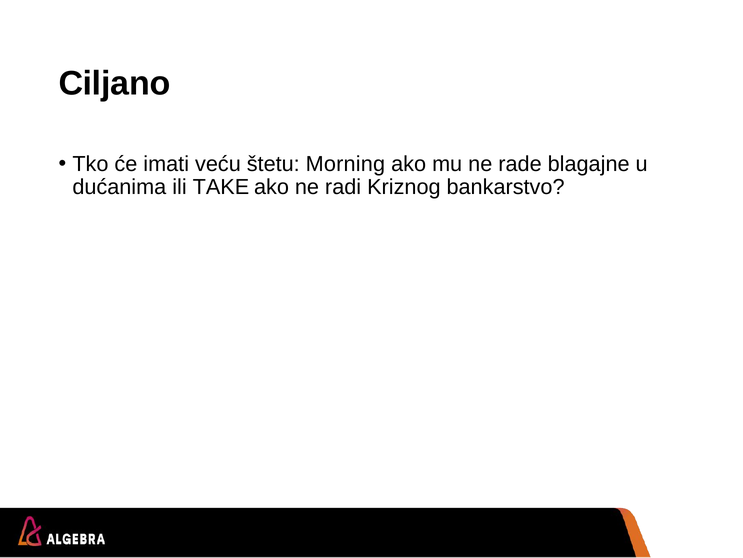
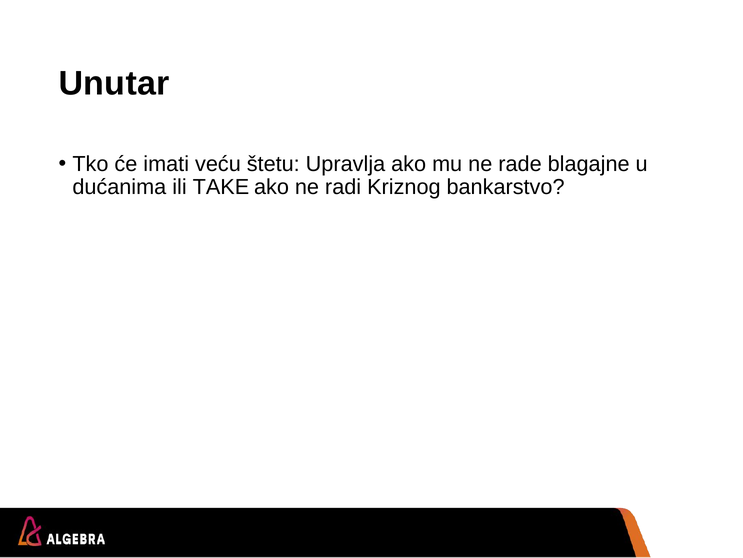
Ciljano: Ciljano -> Unutar
Morning: Morning -> Upravlja
